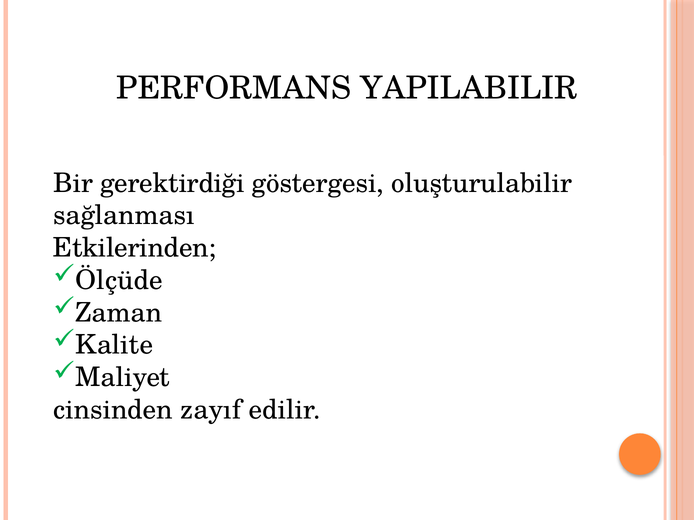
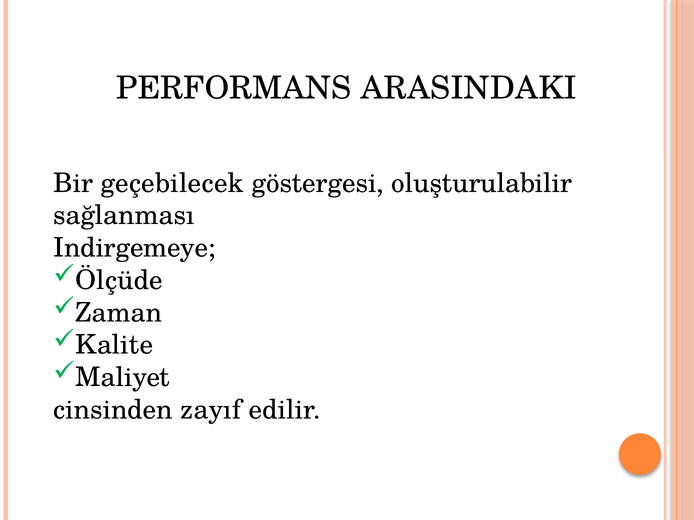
YAPILABILIR: YAPILABILIR -> ARASINDAKI
gerektirdiği: gerektirdiği -> geçebilecek
Etkilerinden: Etkilerinden -> Indirgemeye
